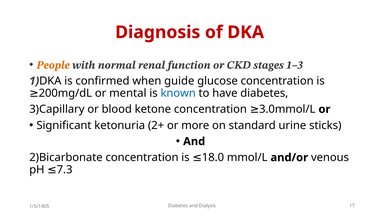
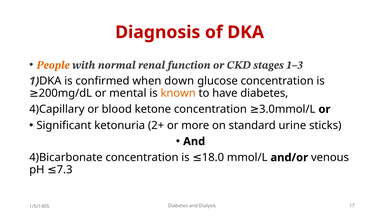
guide: guide -> down
known colour: blue -> orange
3)Capillary: 3)Capillary -> 4)Capillary
2)Bicarbonate: 2)Bicarbonate -> 4)Bicarbonate
